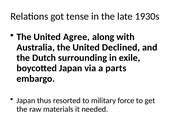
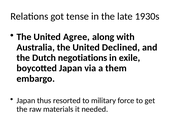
surrounding: surrounding -> negotiations
parts: parts -> them
